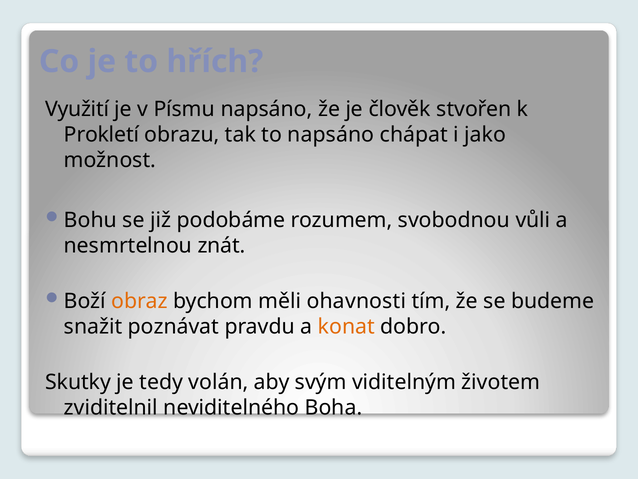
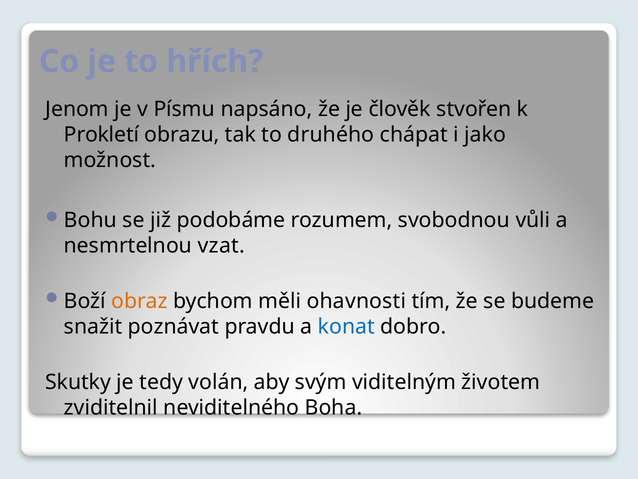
Využití: Využití -> Jenom
to napsáno: napsáno -> druhého
znát: znát -> vzat
konat colour: orange -> blue
